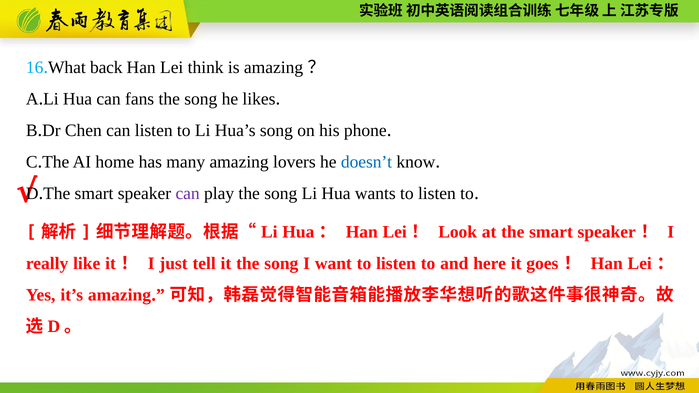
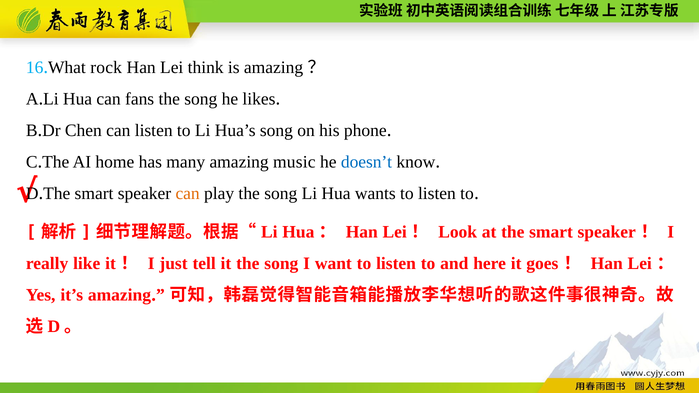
back: back -> rock
lovers: lovers -> music
can at (188, 193) colour: purple -> orange
